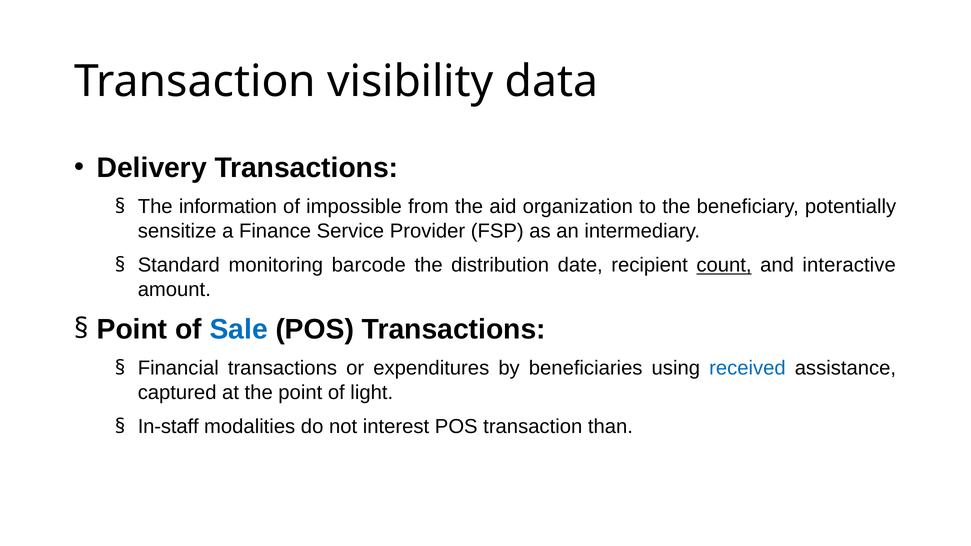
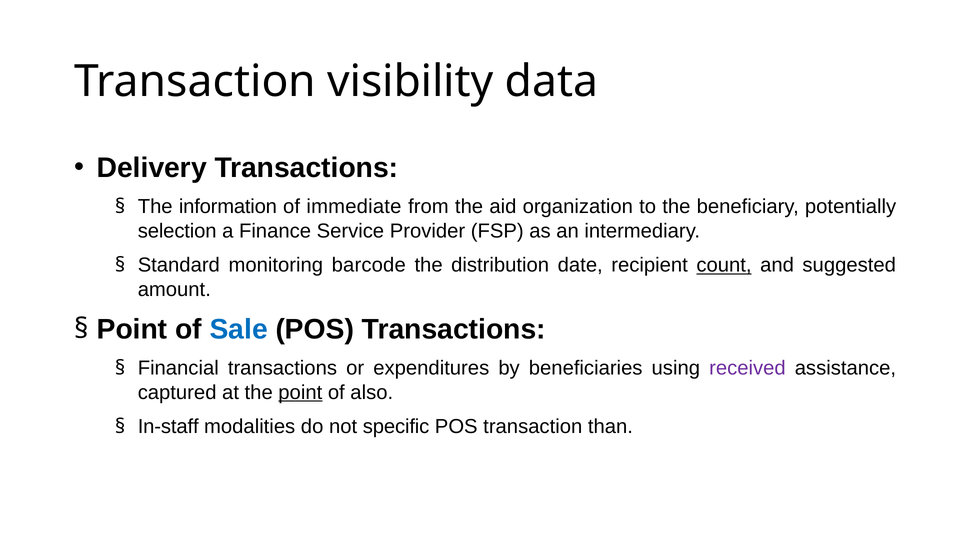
impossible: impossible -> immediate
sensitize: sensitize -> selection
interactive: interactive -> suggested
received colour: blue -> purple
point at (300, 393) underline: none -> present
light: light -> also
interest: interest -> specific
